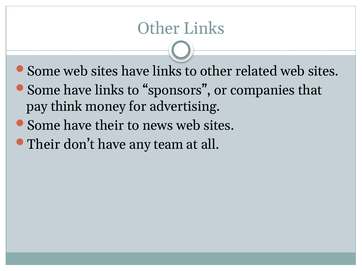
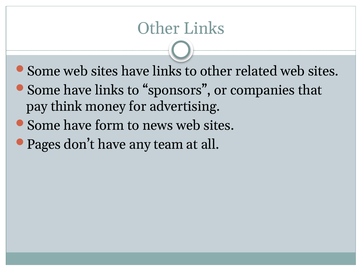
have their: their -> form
Their at (44, 145): Their -> Pages
